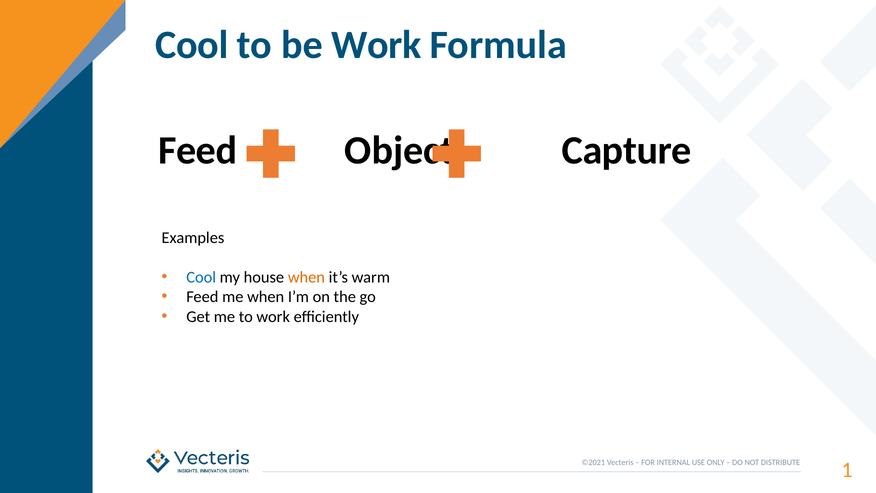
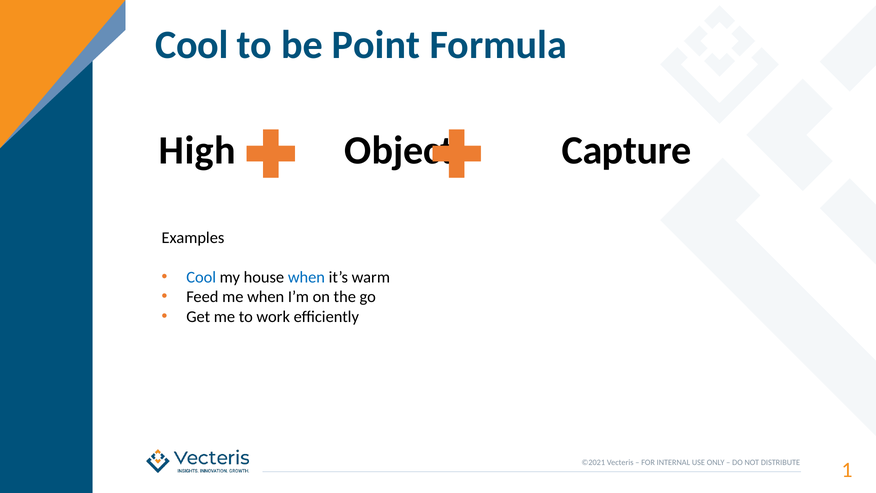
be Work: Work -> Point
Feed at (198, 151): Feed -> High
when at (306, 277) colour: orange -> blue
